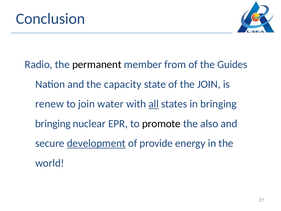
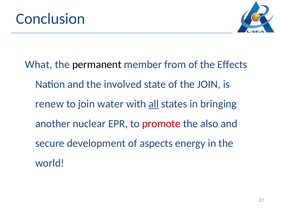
Radio: Radio -> What
Guides: Guides -> Effects
capacity: capacity -> involved
bringing at (53, 124): bringing -> another
promote colour: black -> red
development underline: present -> none
provide: provide -> aspects
